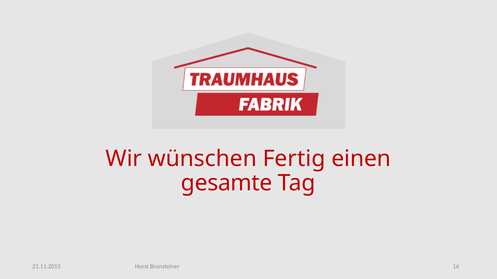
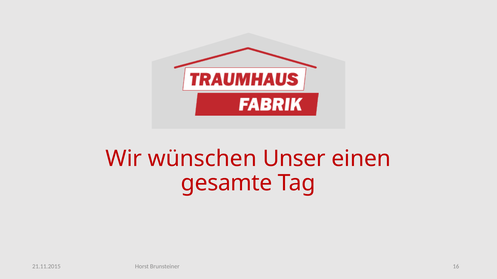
Fertig: Fertig -> Unser
